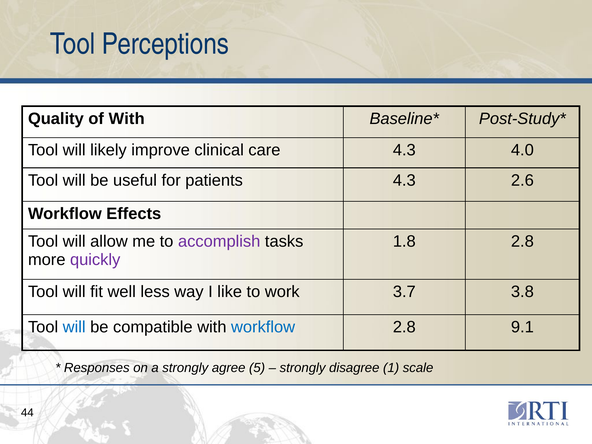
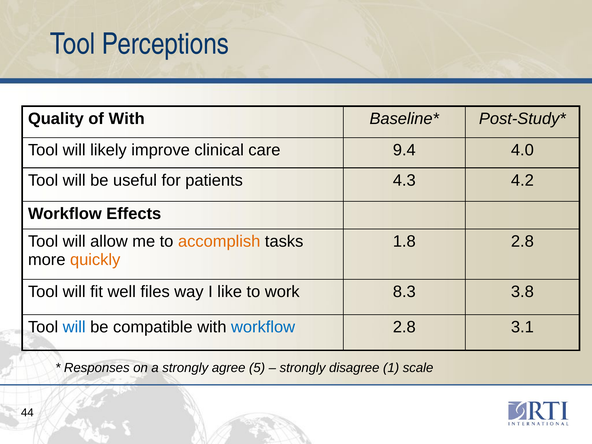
care 4.3: 4.3 -> 9.4
2.6: 2.6 -> 4.2
accomplish colour: purple -> orange
quickly colour: purple -> orange
less: less -> files
3.7: 3.7 -> 8.3
9.1: 9.1 -> 3.1
